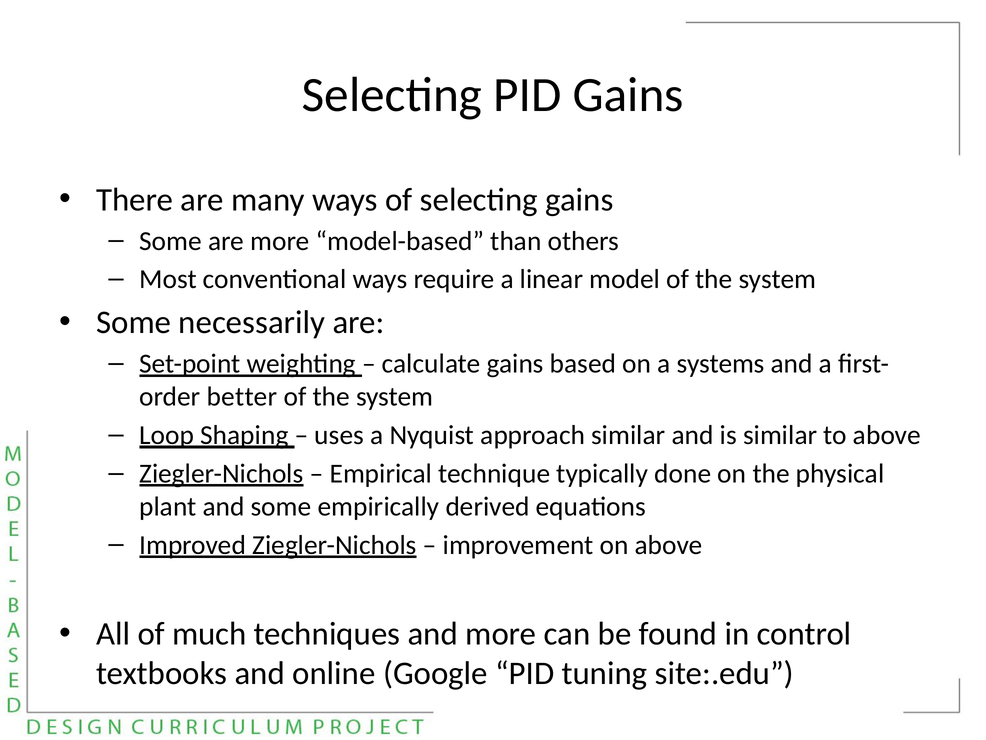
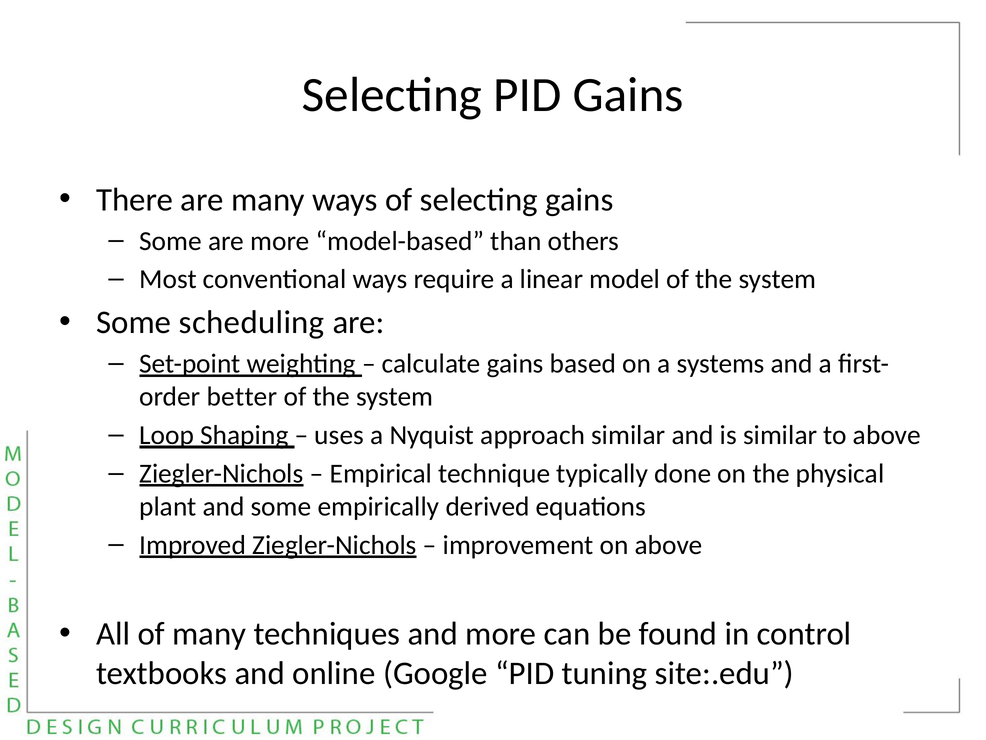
necessarily: necessarily -> scheduling
of much: much -> many
